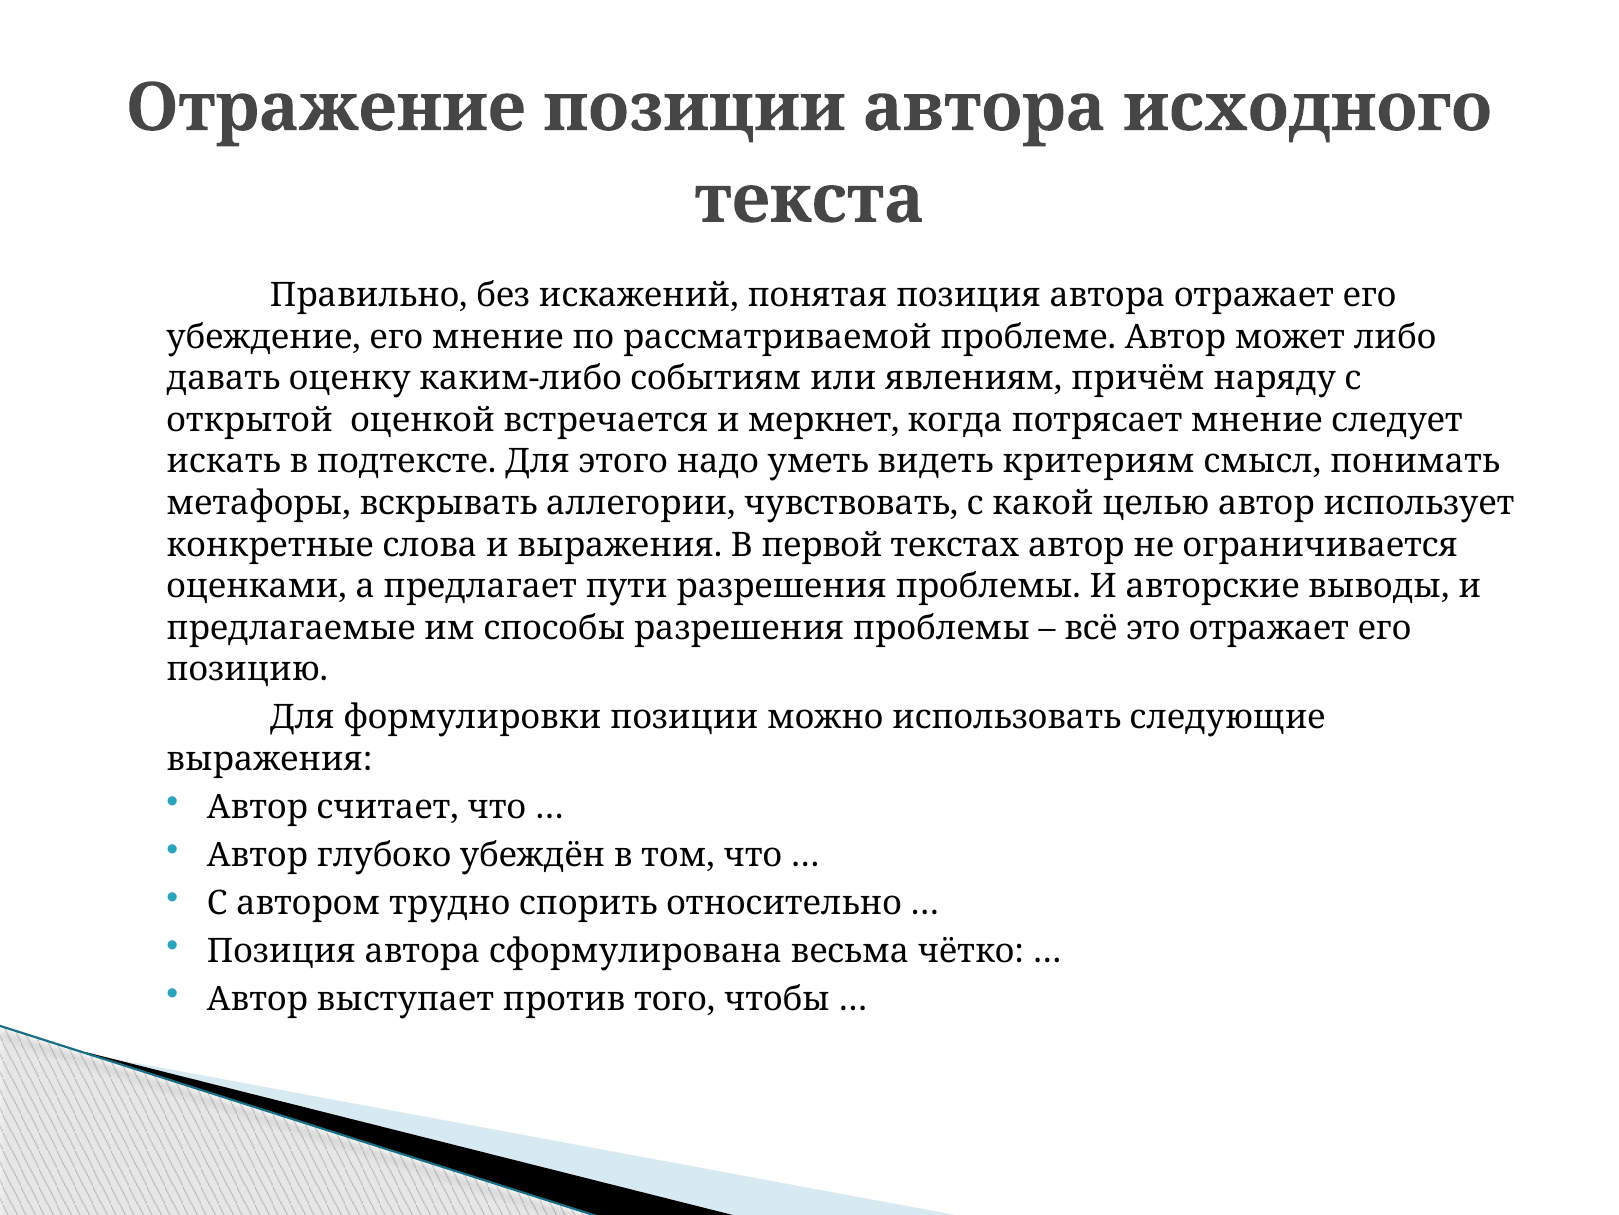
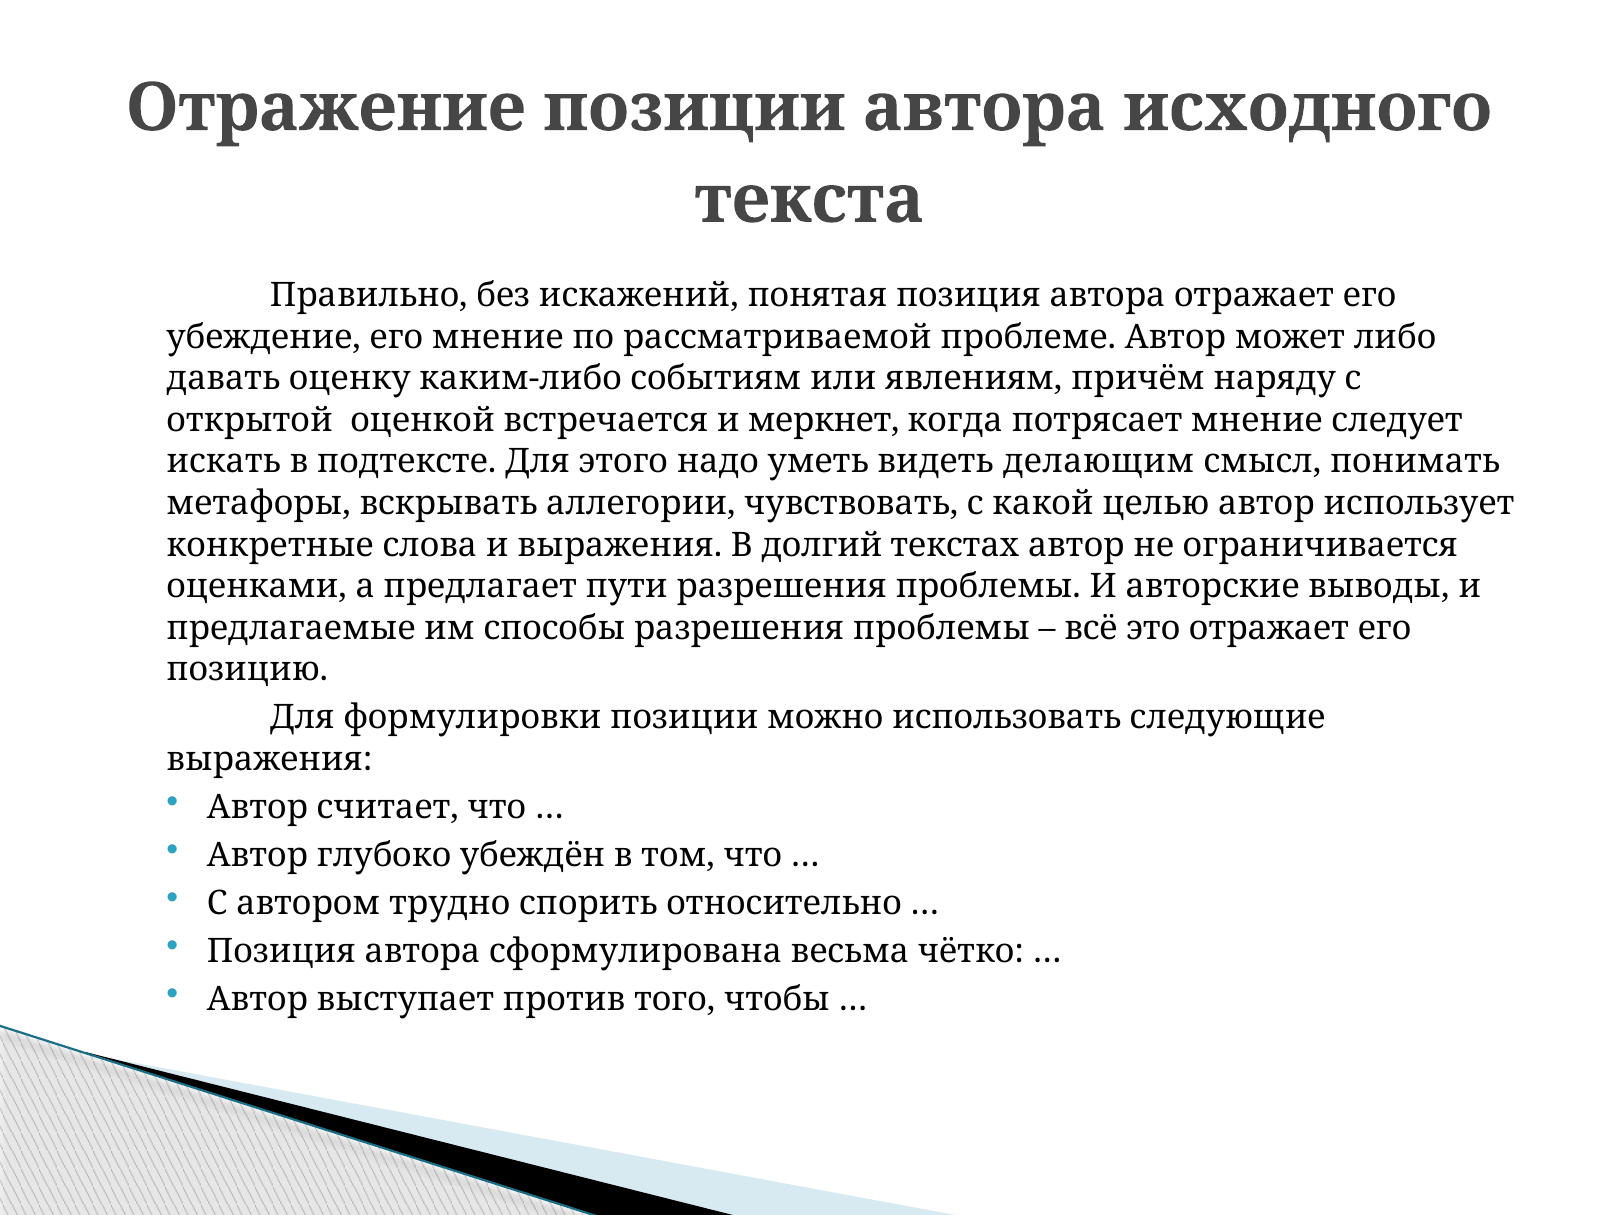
критериям: критериям -> делающим
первой: первой -> долгий
